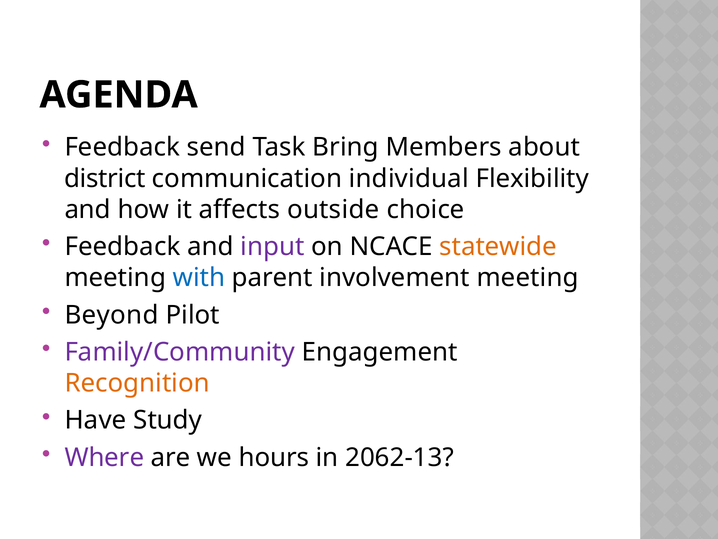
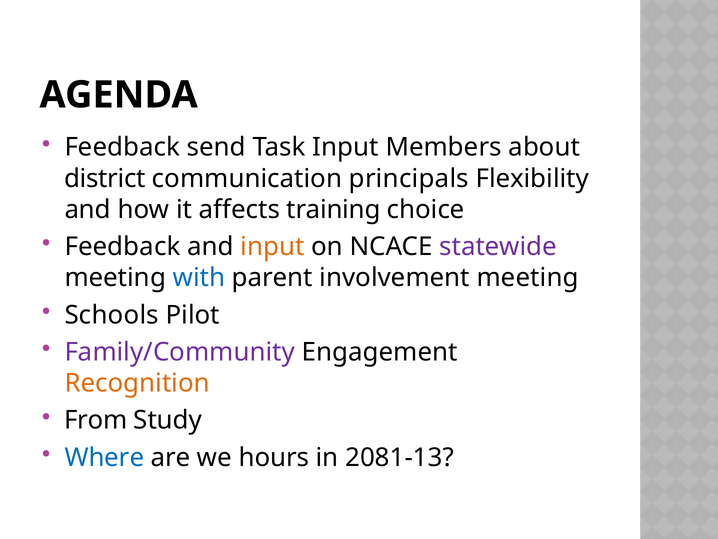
Task Bring: Bring -> Input
individual: individual -> principals
outside: outside -> training
input at (272, 247) colour: purple -> orange
statewide colour: orange -> purple
Beyond: Beyond -> Schools
Have: Have -> From
Where colour: purple -> blue
2062-13: 2062-13 -> 2081-13
